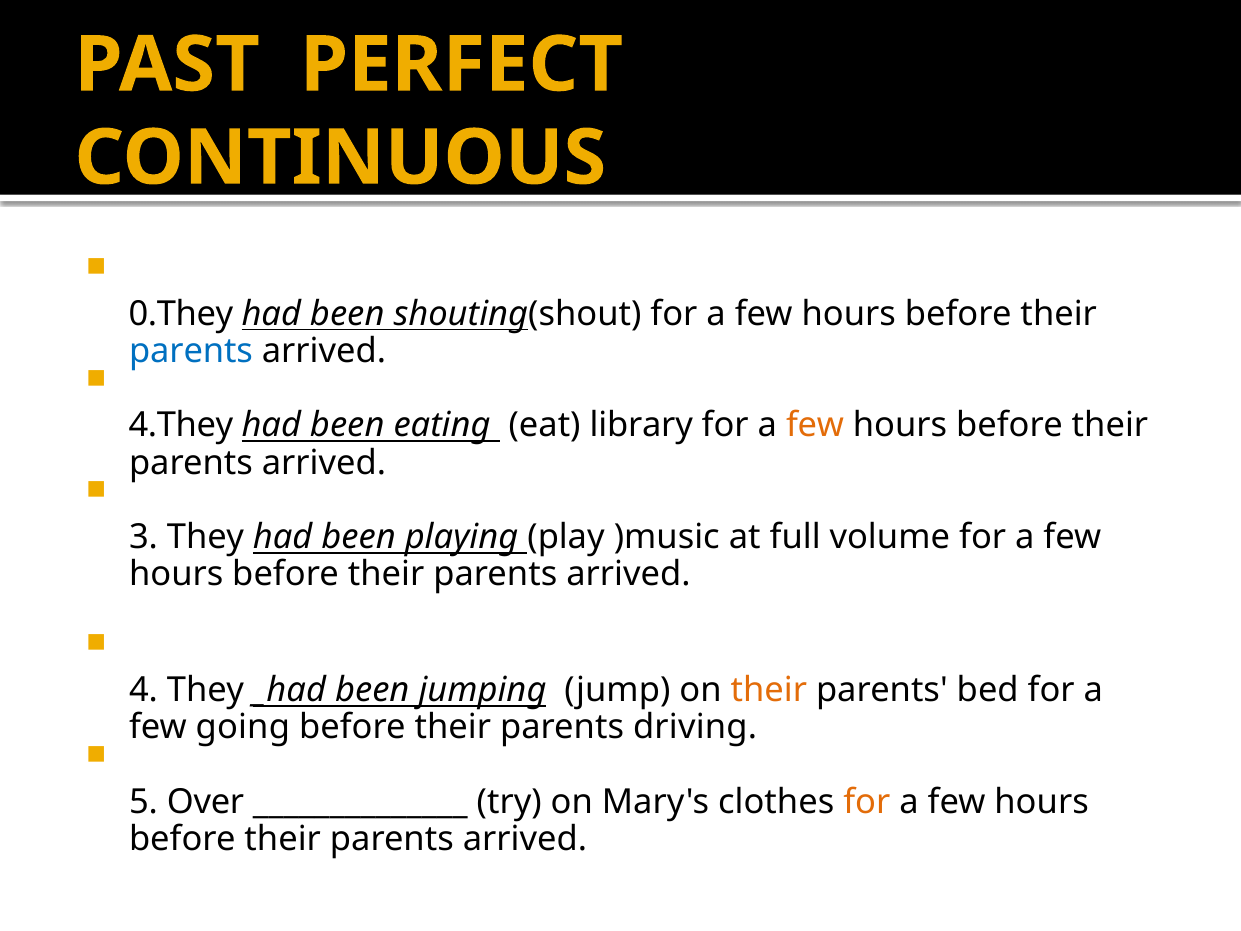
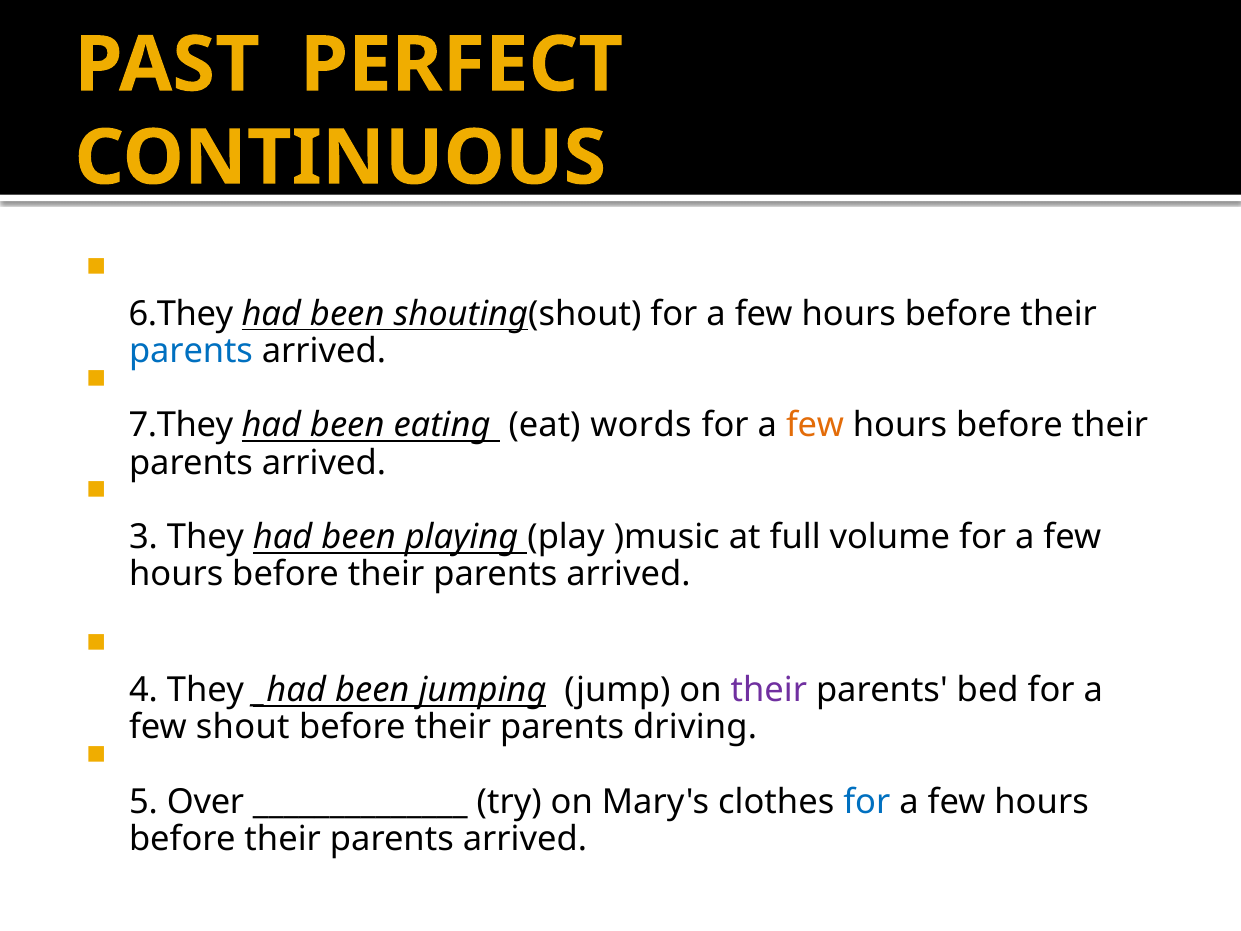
0.They: 0.They -> 6.They
4.They: 4.They -> 7.They
library: library -> words
their at (769, 690) colour: orange -> purple
going: going -> shout
for at (867, 802) colour: orange -> blue
